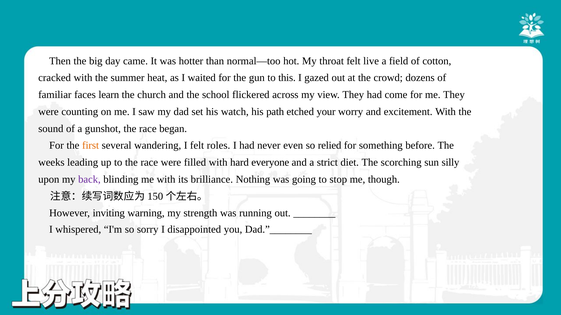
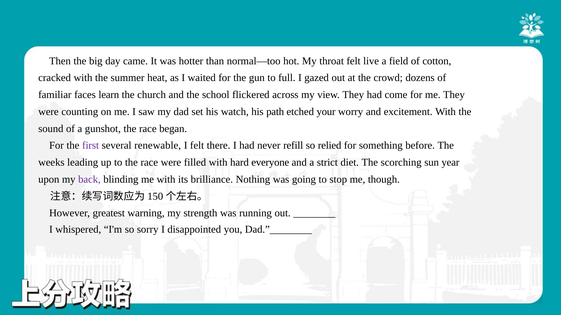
this: this -> full
first colour: orange -> purple
wandering: wandering -> renewable
roles: roles -> there
even: even -> refill
silly: silly -> year
inviting: inviting -> greatest
